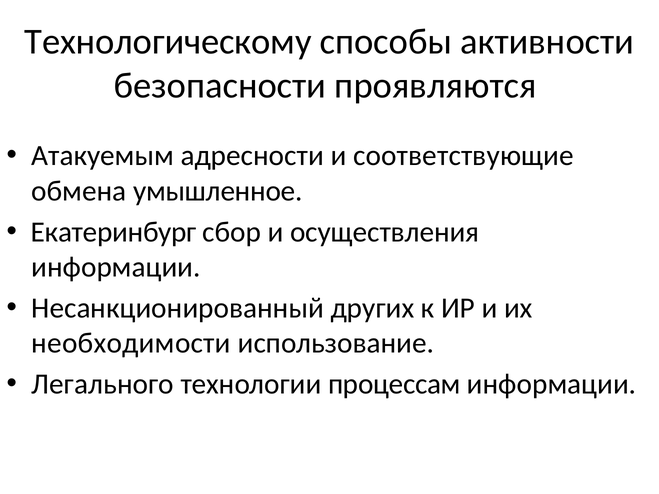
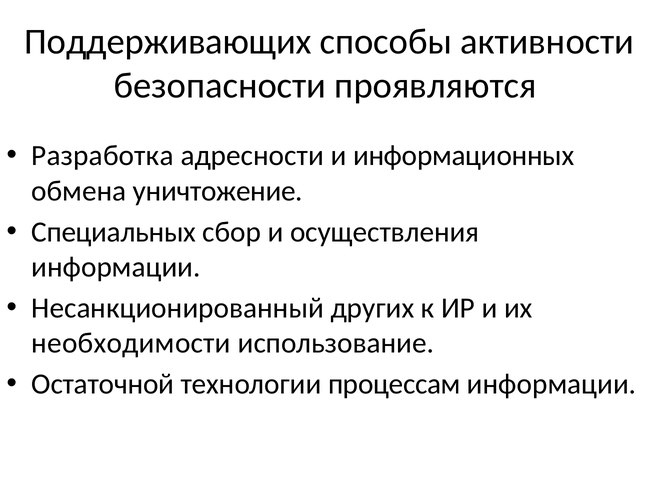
Технологическому: Технологическому -> Поддерживающих
Атакуемым: Атакуемым -> Разработка
соответствующие: соответствующие -> информационных
умышленное: умышленное -> уничтожение
Екатеринбург: Екатеринбург -> Специальных
Легального: Легального -> Остаточной
